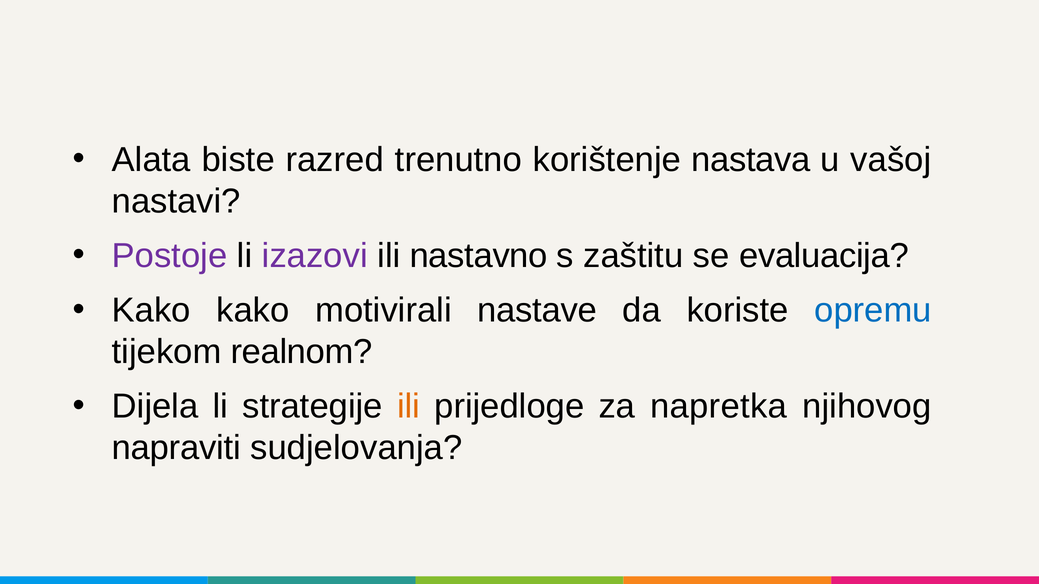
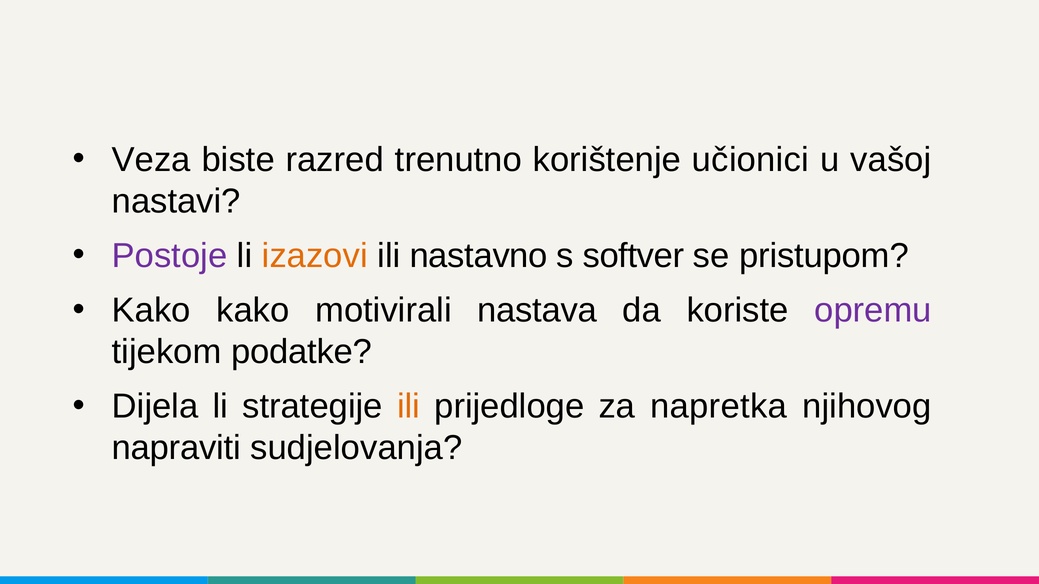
Alata: Alata -> Veza
nastava: nastava -> učionici
izazovi colour: purple -> orange
zaštitu: zaštitu -> softver
evaluacija: evaluacija -> pristupom
nastave: nastave -> nastava
opremu colour: blue -> purple
realnom: realnom -> podatke
